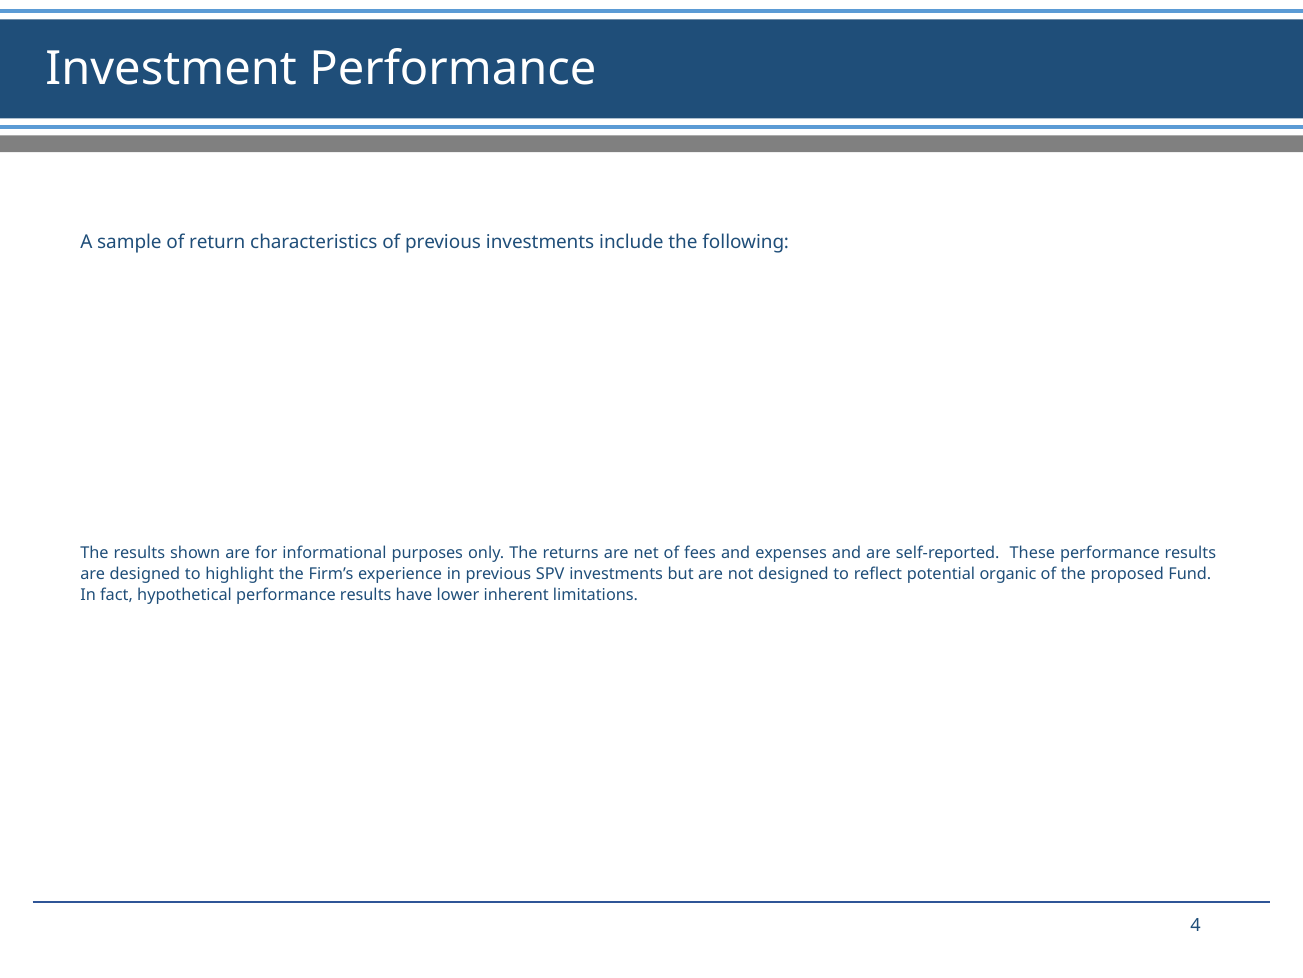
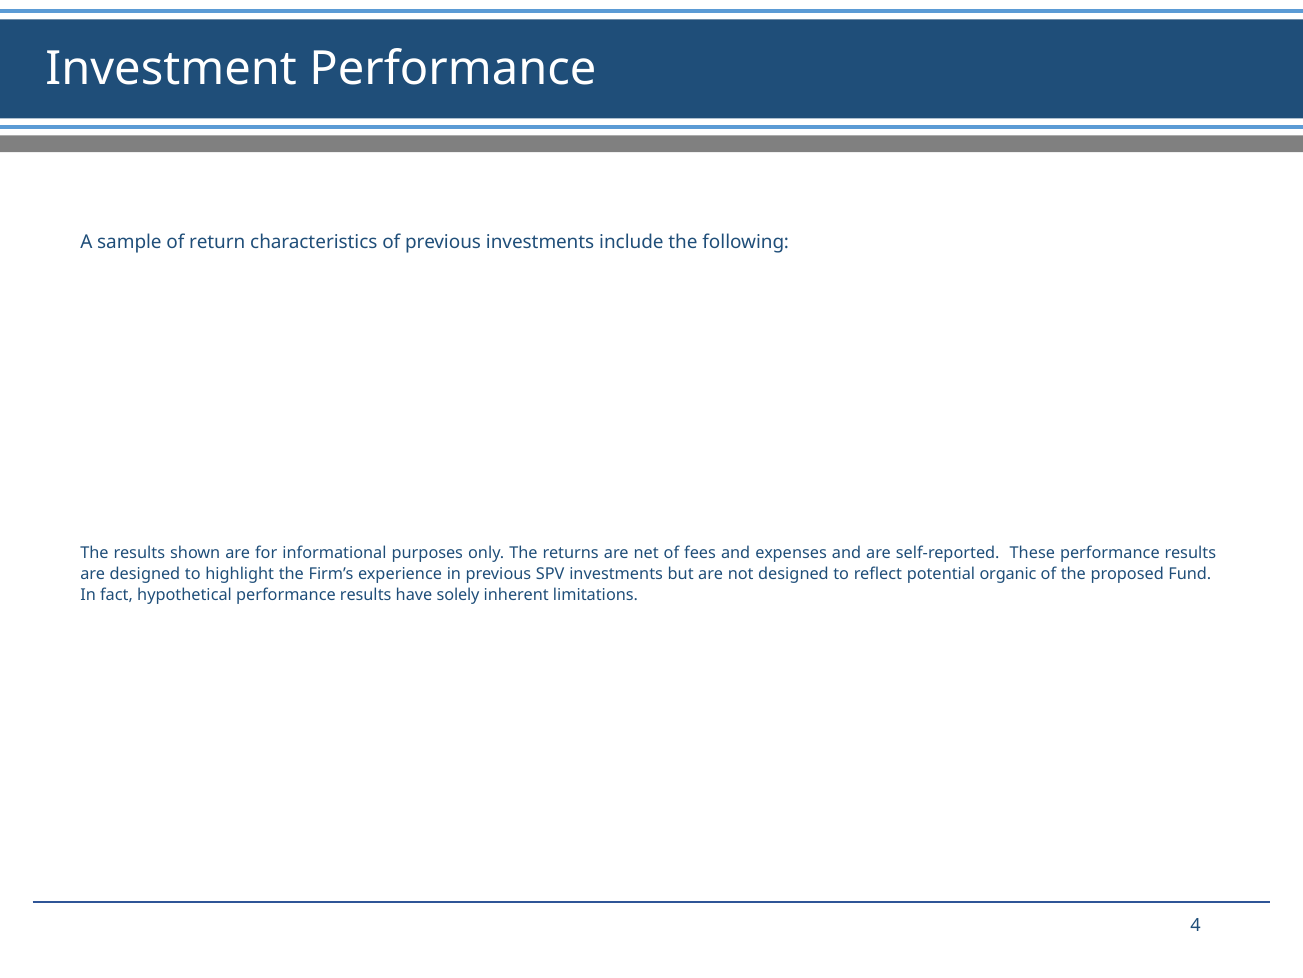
lower: lower -> solely
